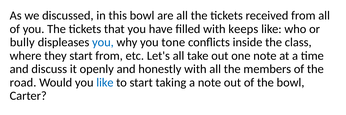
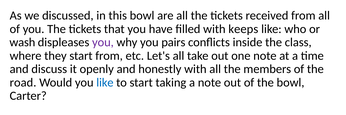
bully: bully -> wash
you at (103, 42) colour: blue -> purple
tone: tone -> pairs
